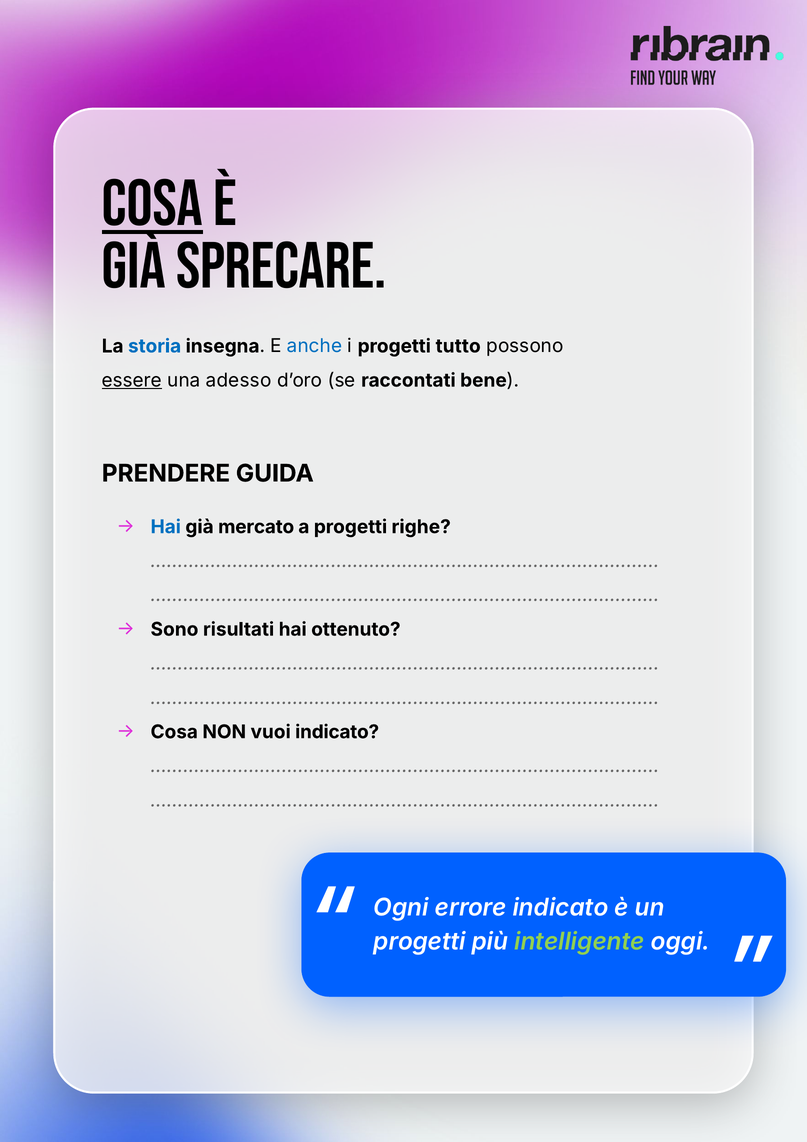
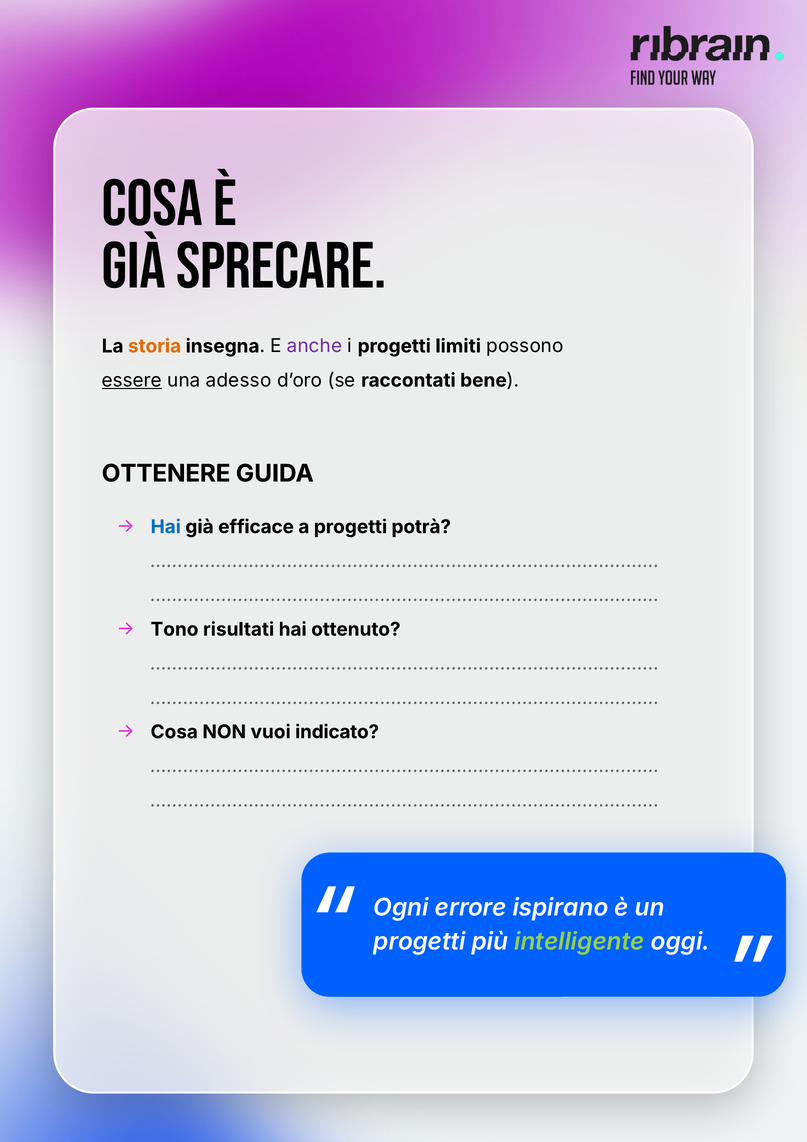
COSA at (152, 204) underline: present -> none
storia colour: blue -> orange
anche colour: blue -> purple
tutto: tutto -> limiti
PRENDERE: PRENDERE -> OTTENERE
mercato: mercato -> efficace
righe: righe -> potrà
Sono: Sono -> Tono
errore indicato: indicato -> ispirano
